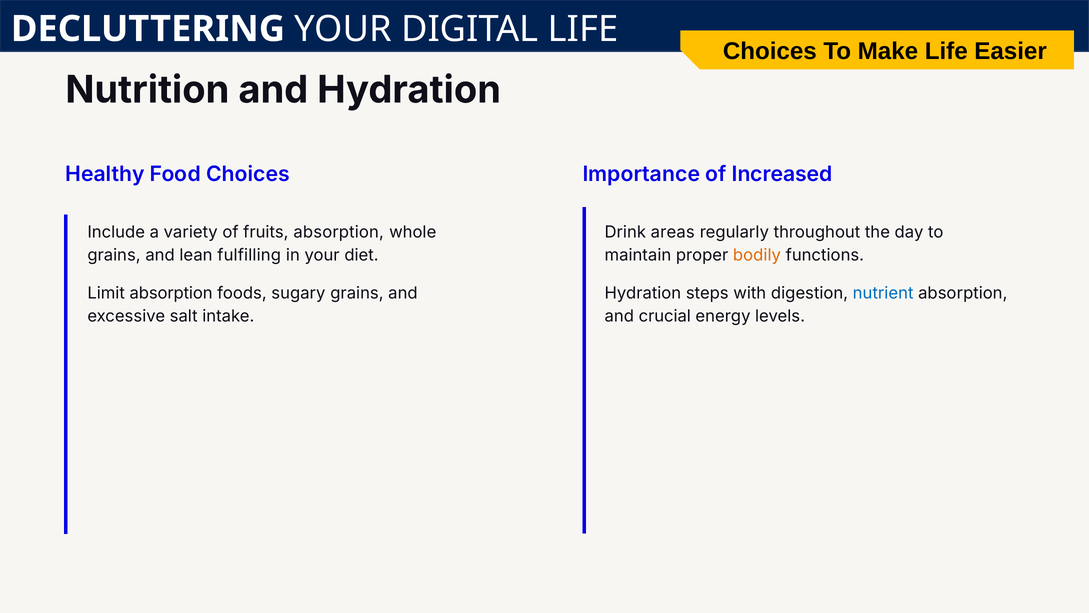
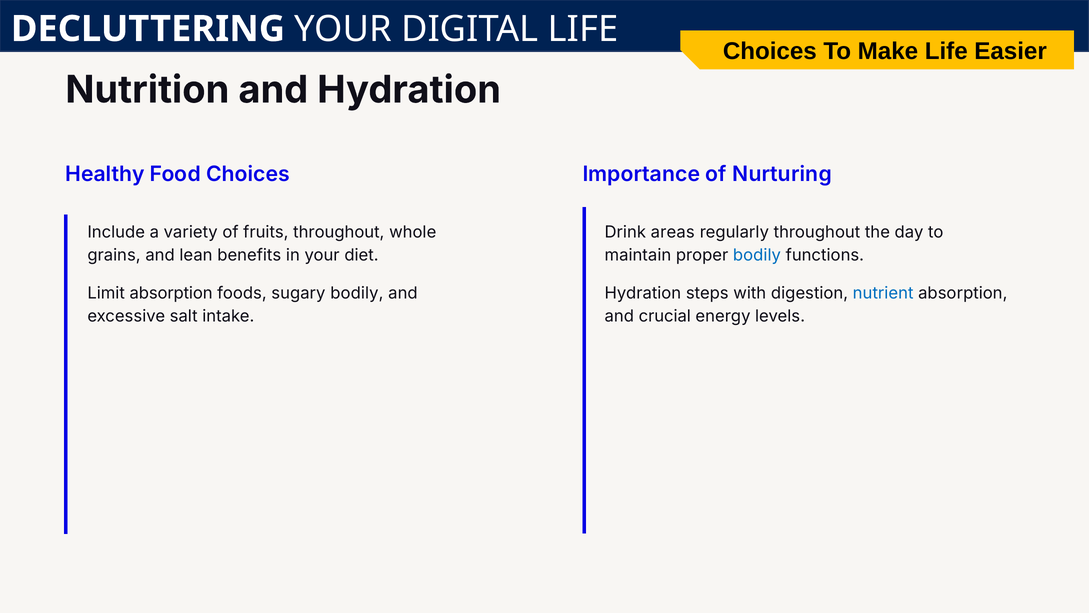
Increased: Increased -> Nurturing
fruits absorption: absorption -> throughout
fulfilling: fulfilling -> benefits
bodily at (757, 255) colour: orange -> blue
sugary grains: grains -> bodily
